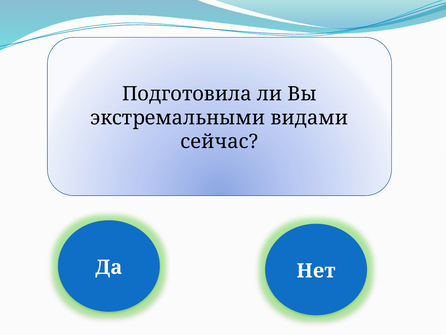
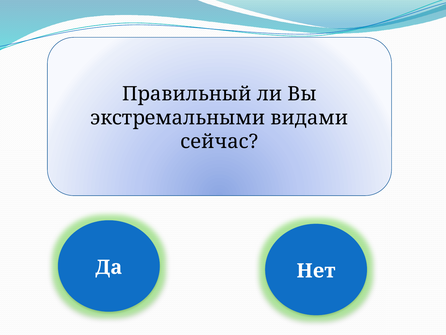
Подготовила: Подготовила -> Правильный
